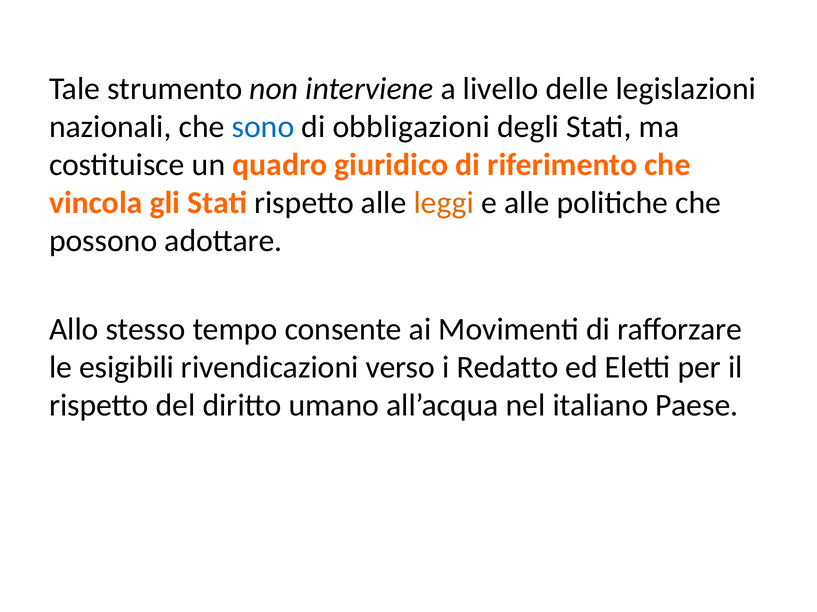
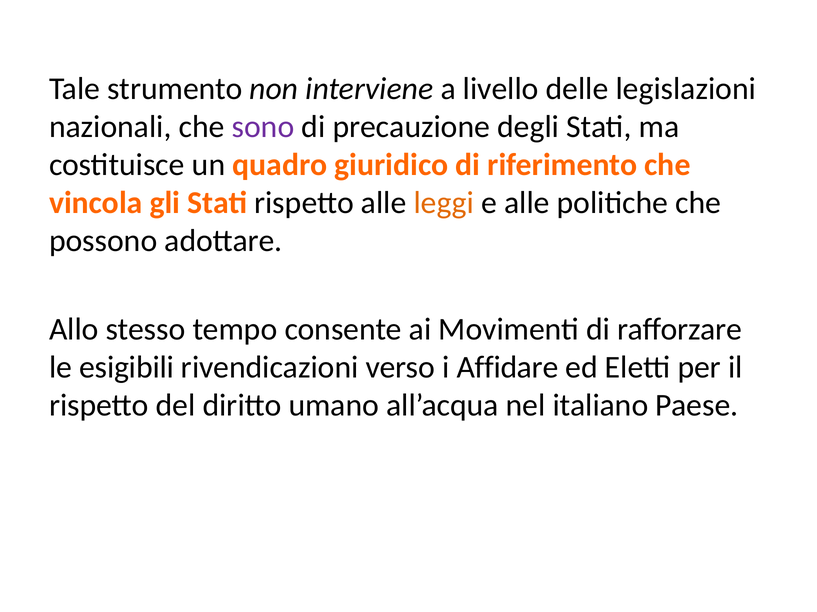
sono colour: blue -> purple
obbligazioni: obbligazioni -> precauzione
Redatto: Redatto -> Affidare
